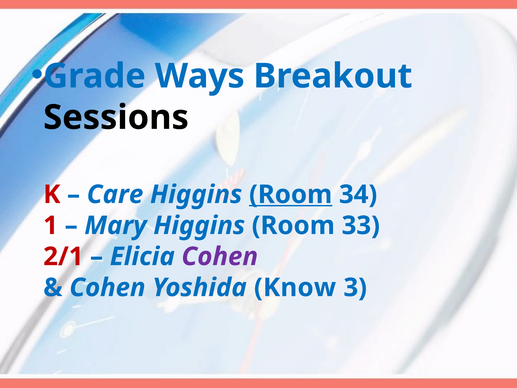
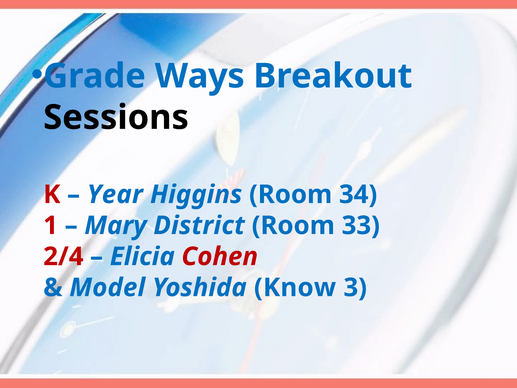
Care: Care -> Year
Room at (291, 194) underline: present -> none
Mary Higgins: Higgins -> District
2/1: 2/1 -> 2/4
Cohen at (220, 256) colour: purple -> red
Cohen at (107, 287): Cohen -> Model
